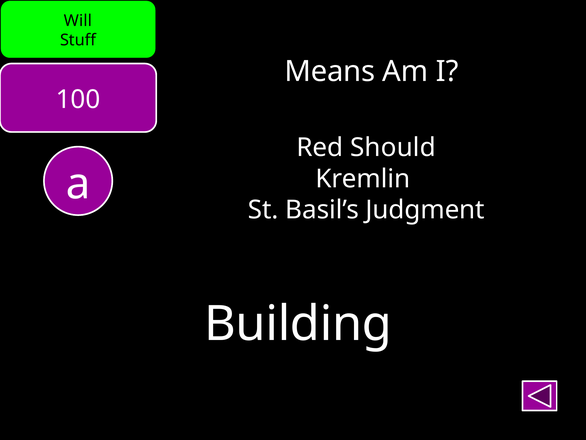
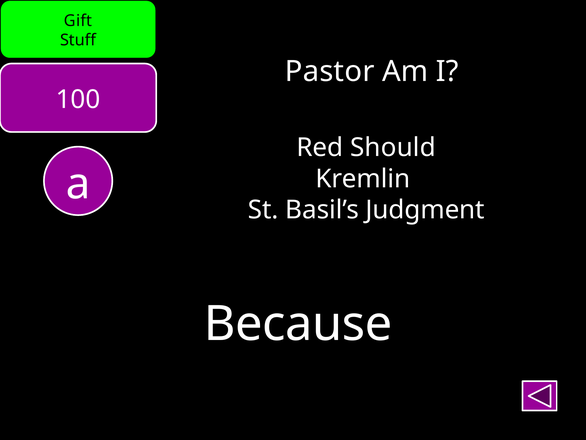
Will: Will -> Gift
Means: Means -> Pastor
Building: Building -> Because
